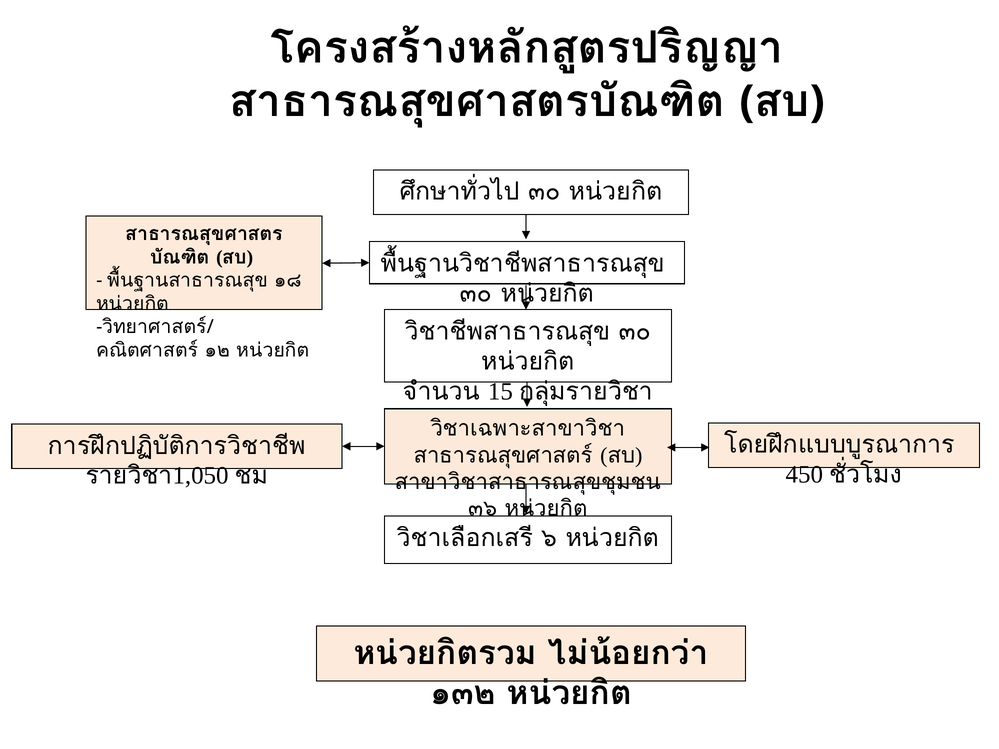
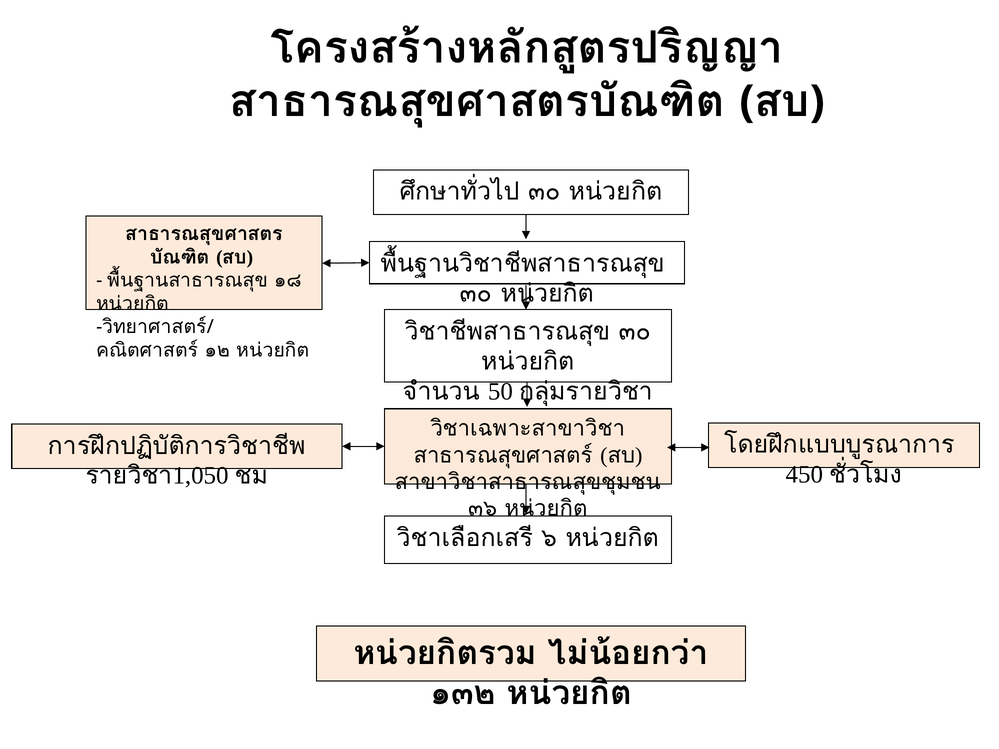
15: 15 -> 50
